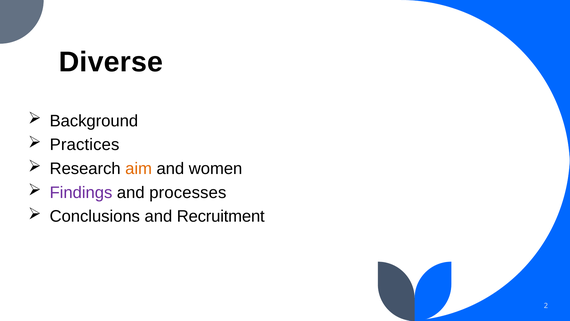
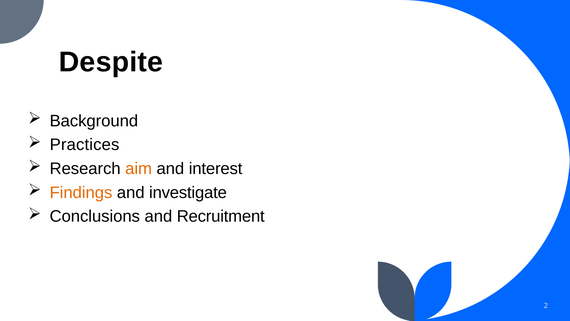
Diverse: Diverse -> Despite
women: women -> interest
Findings colour: purple -> orange
processes: processes -> investigate
